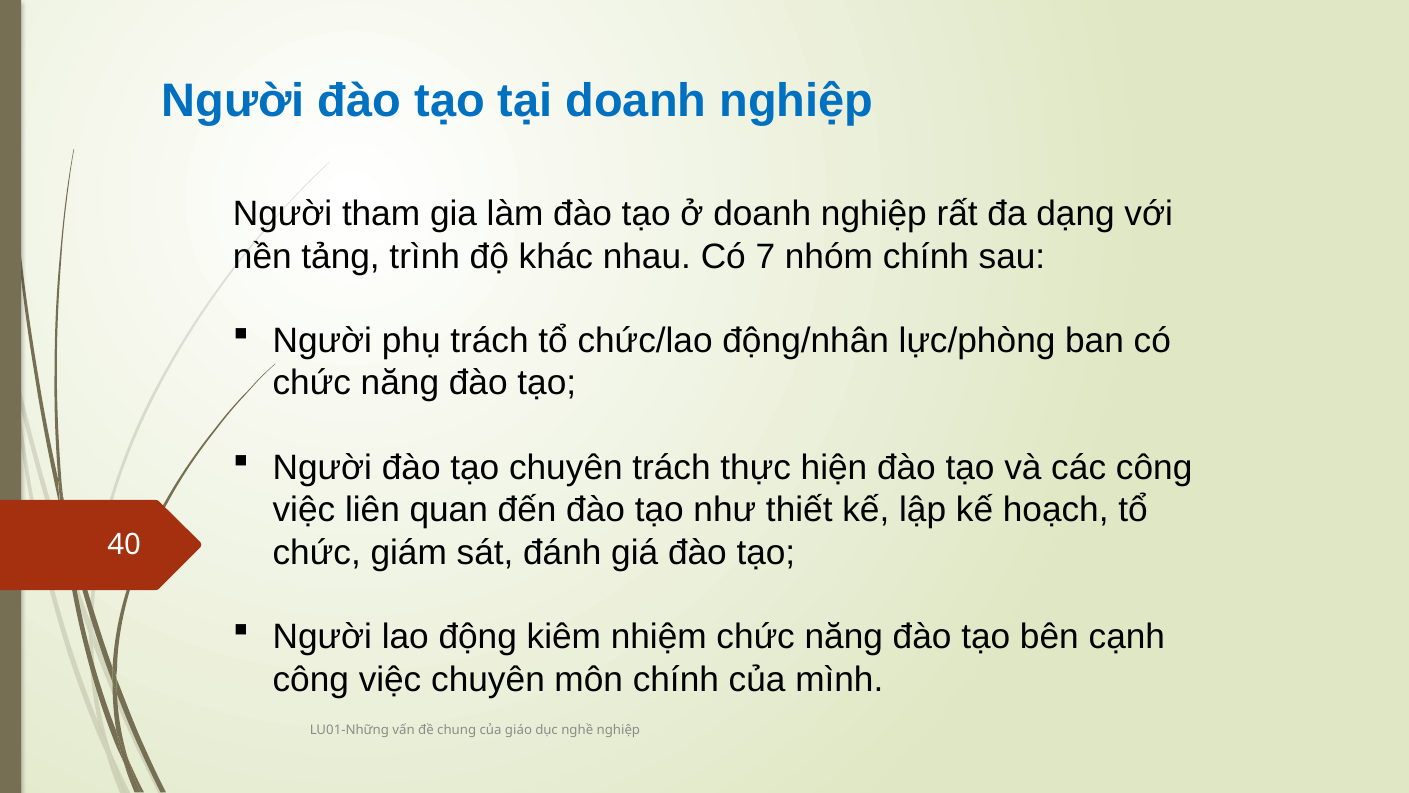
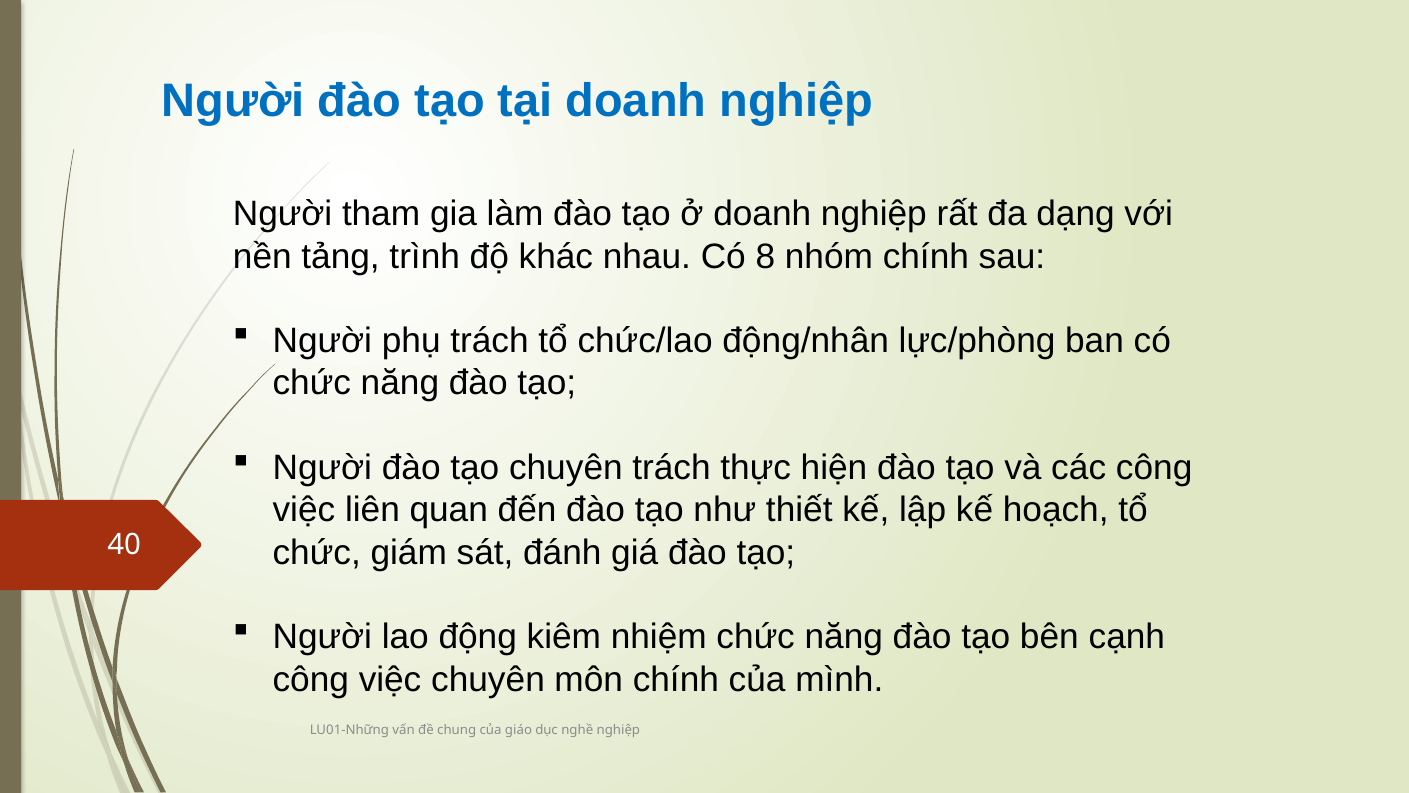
7: 7 -> 8
